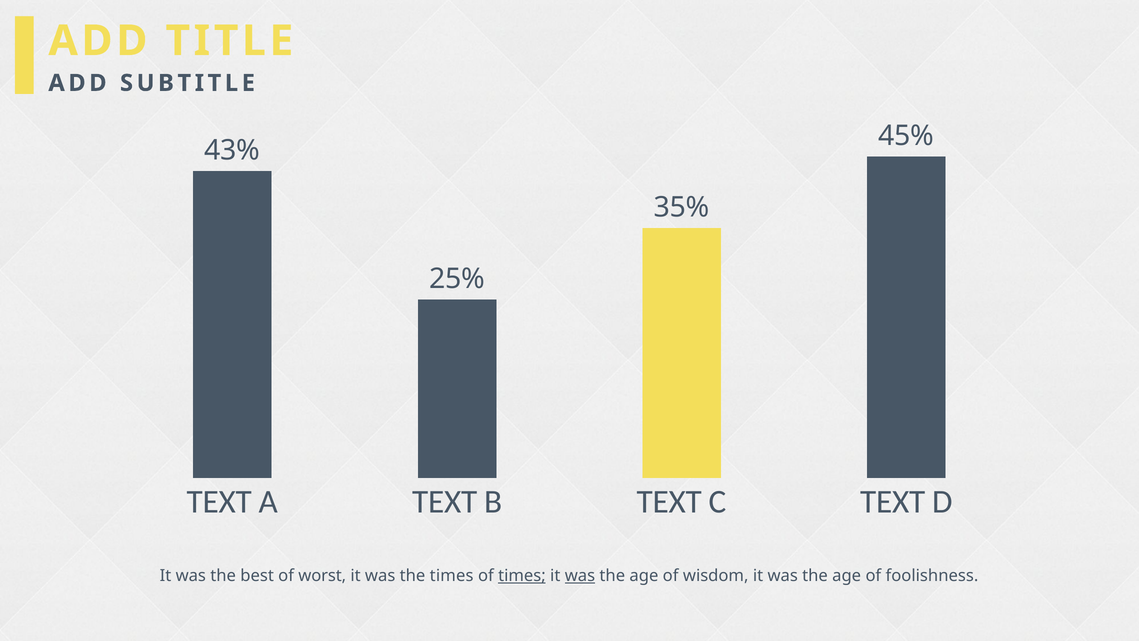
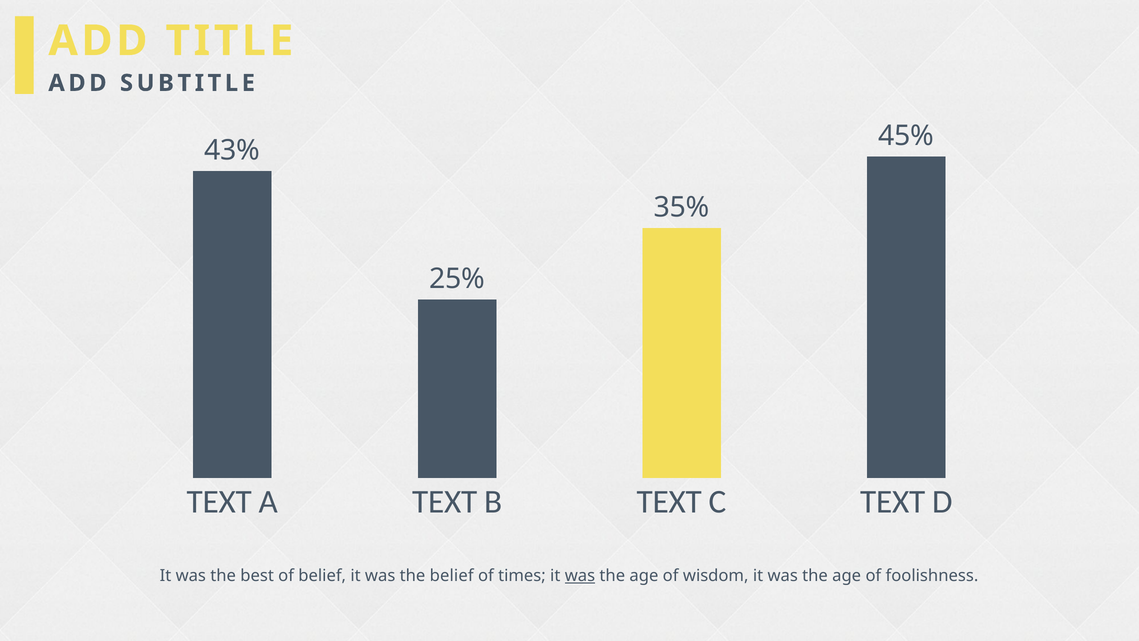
of worst: worst -> belief
the times: times -> belief
times at (522, 576) underline: present -> none
